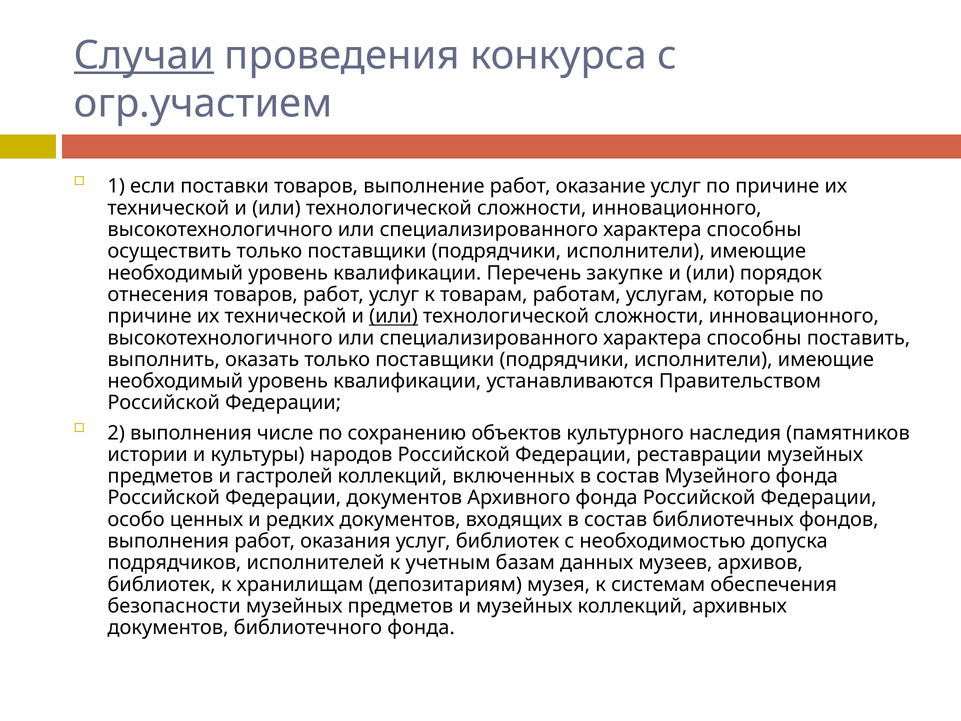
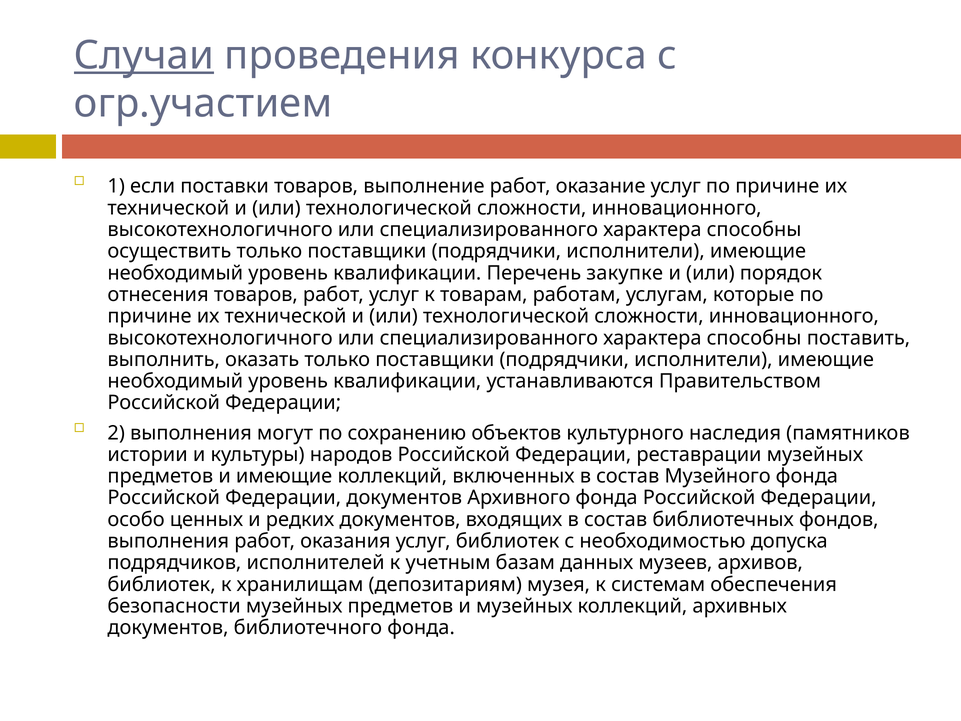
или at (394, 316) underline: present -> none
числе: числе -> могут
и гастролей: гастролей -> имеющие
